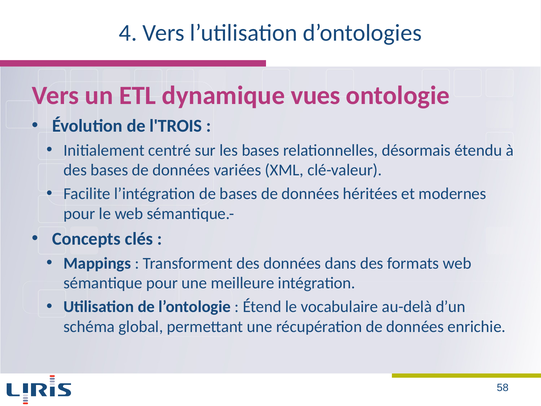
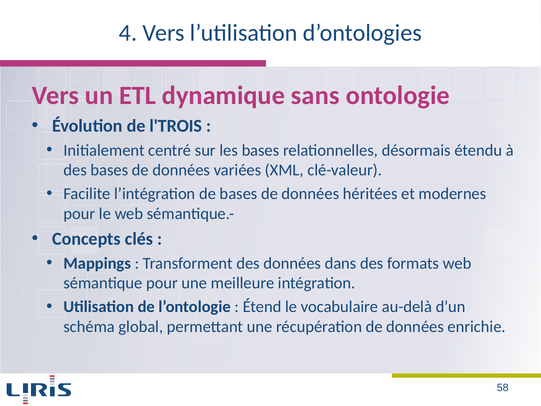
vues: vues -> sans
